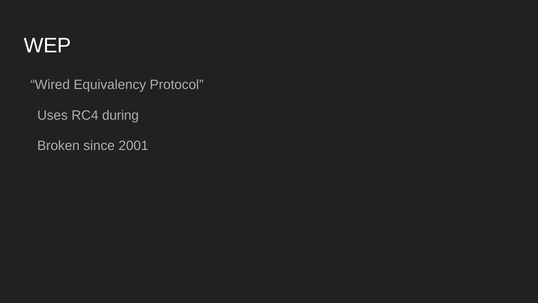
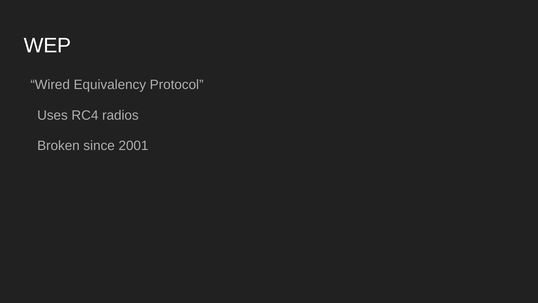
during: during -> radios
